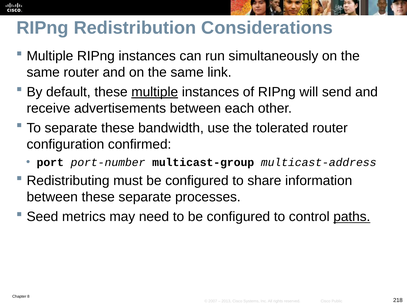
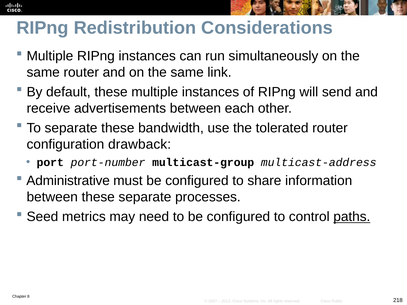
multiple at (155, 92) underline: present -> none
confirmed: confirmed -> drawback
Redistributing: Redistributing -> Administrative
